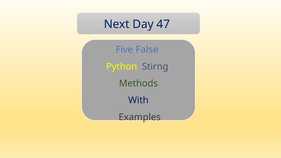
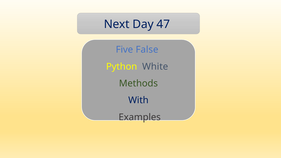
Stirng: Stirng -> White
